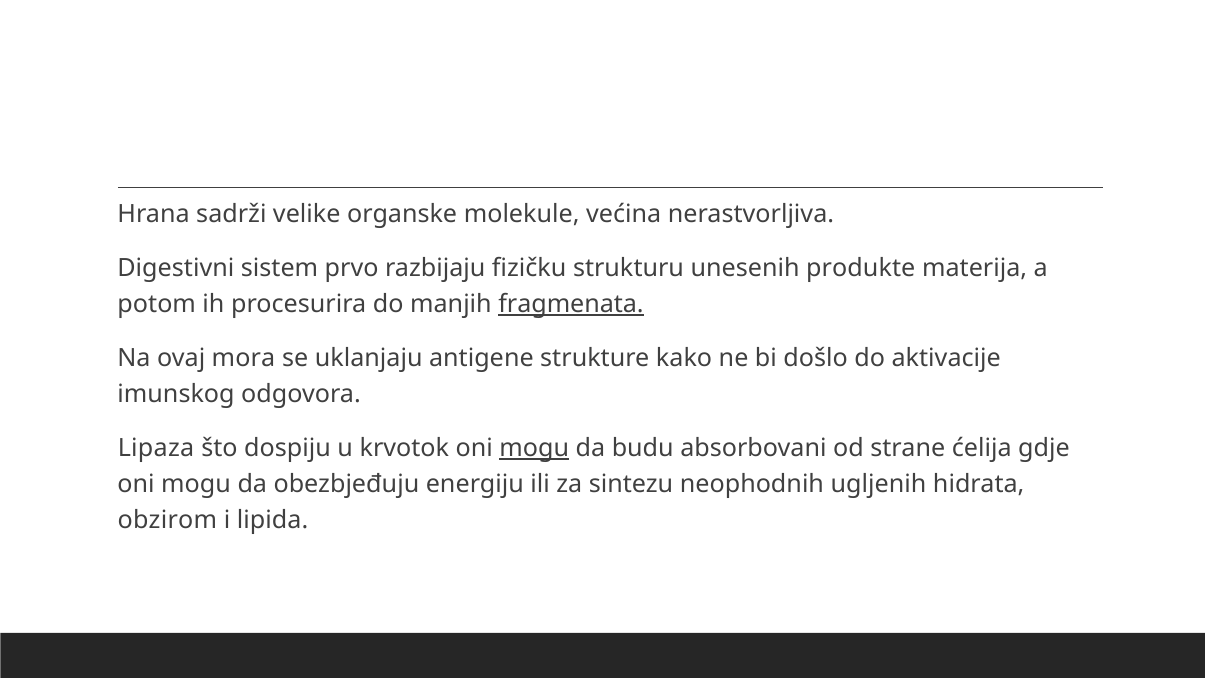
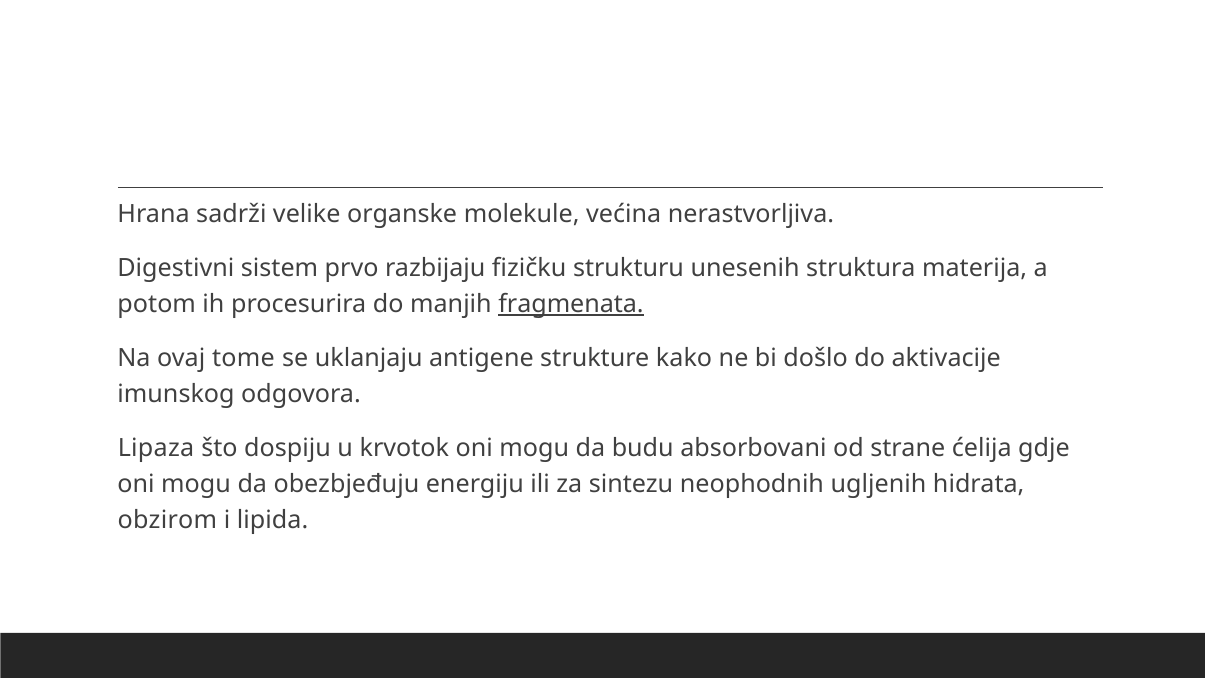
produkte: produkte -> struktura
mora: mora -> tome
mogu at (534, 448) underline: present -> none
